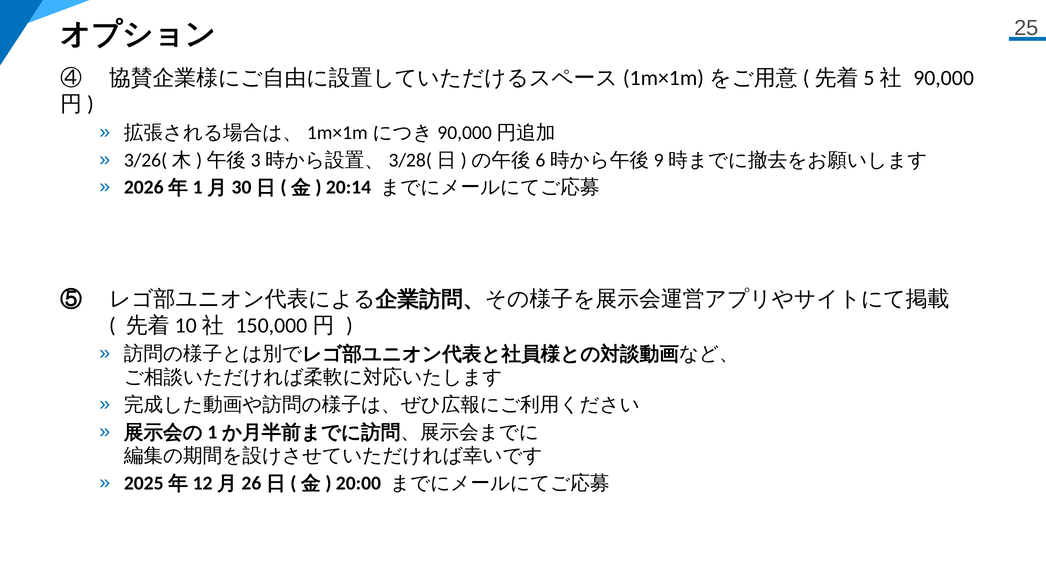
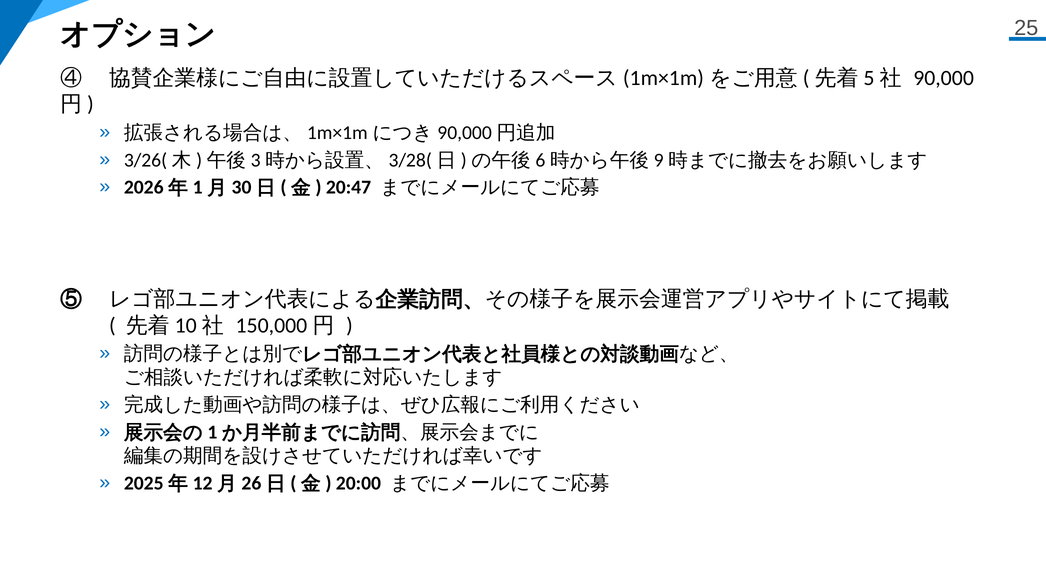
20:14: 20:14 -> 20:47
